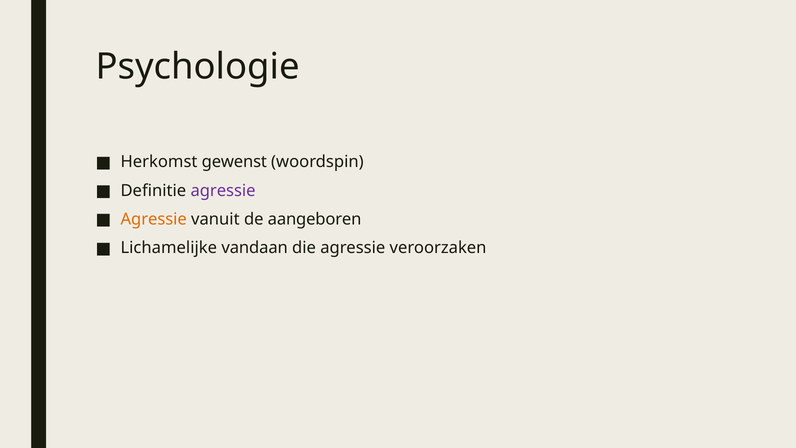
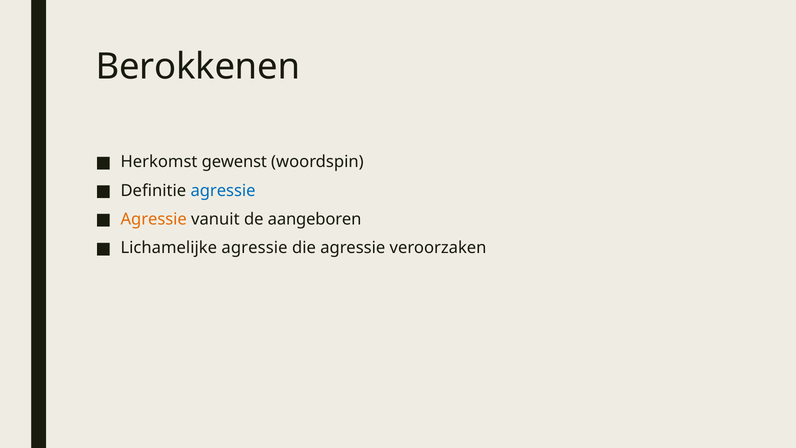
Psychologie: Psychologie -> Berokkenen
agressie at (223, 190) colour: purple -> blue
Lichamelijke vandaan: vandaan -> agressie
